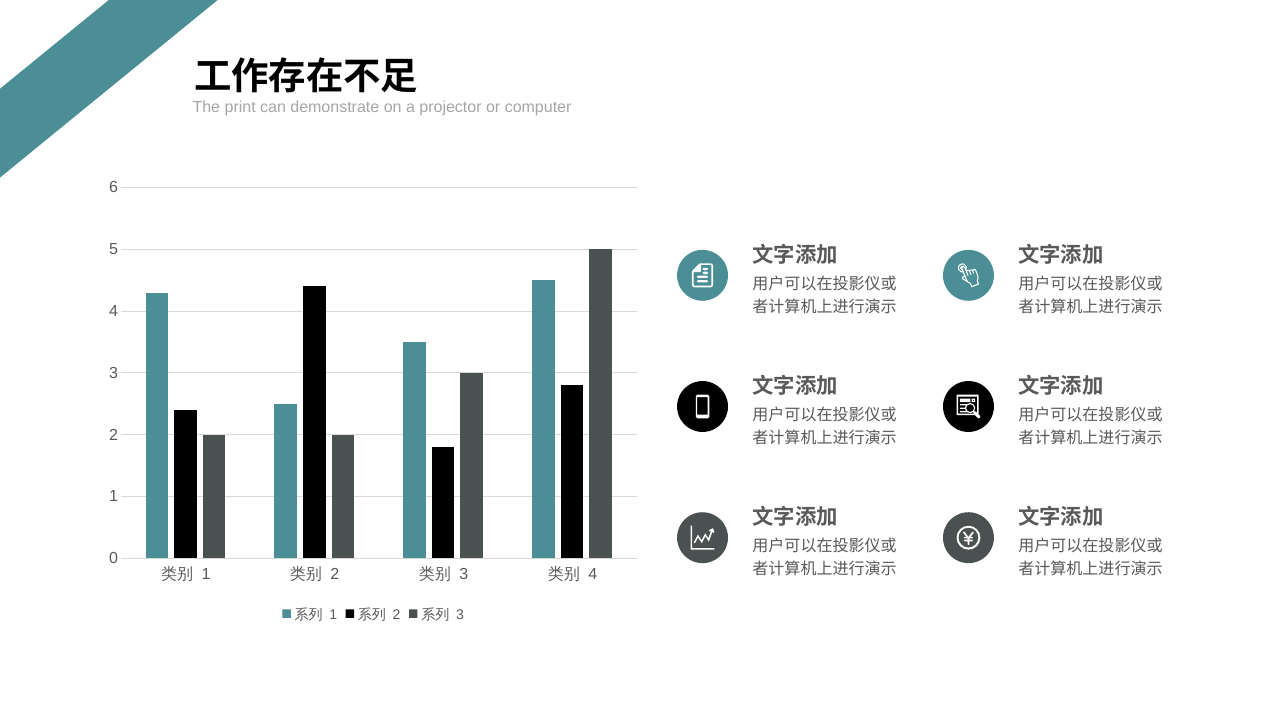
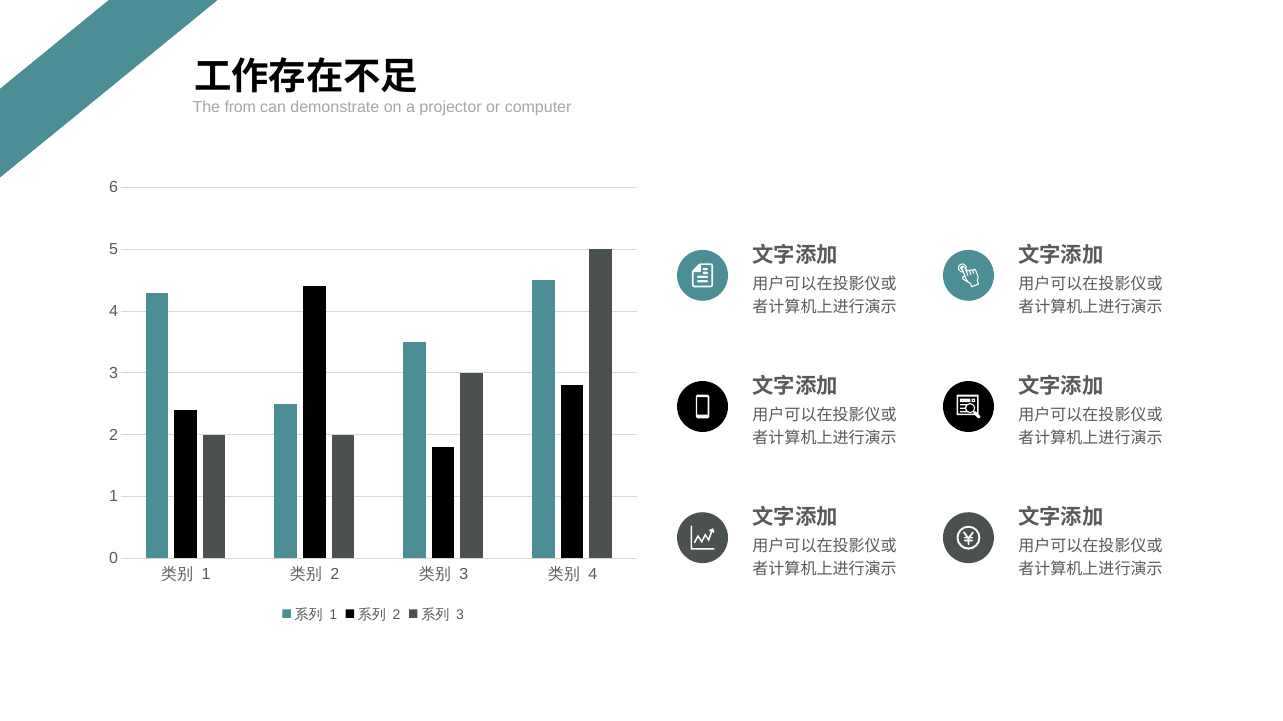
print: print -> from
